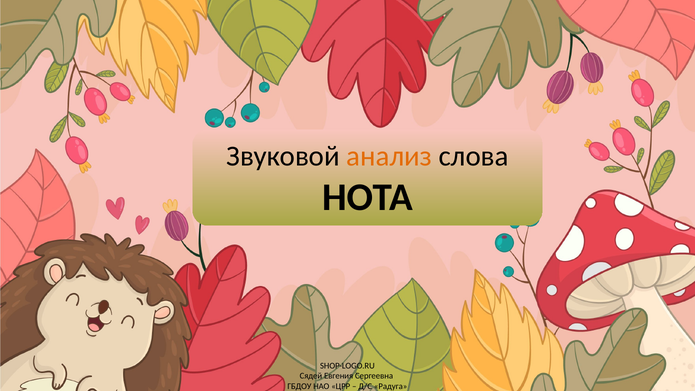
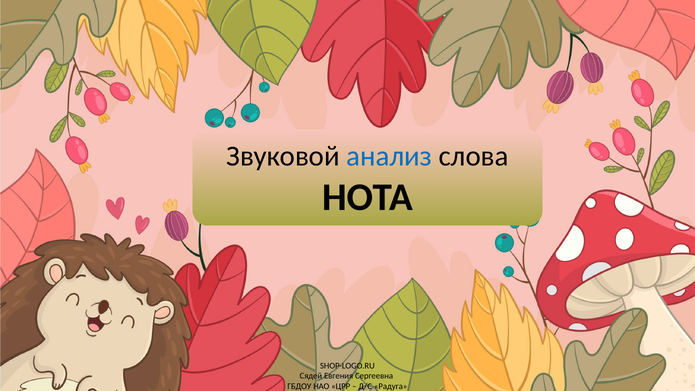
анализ colour: orange -> blue
